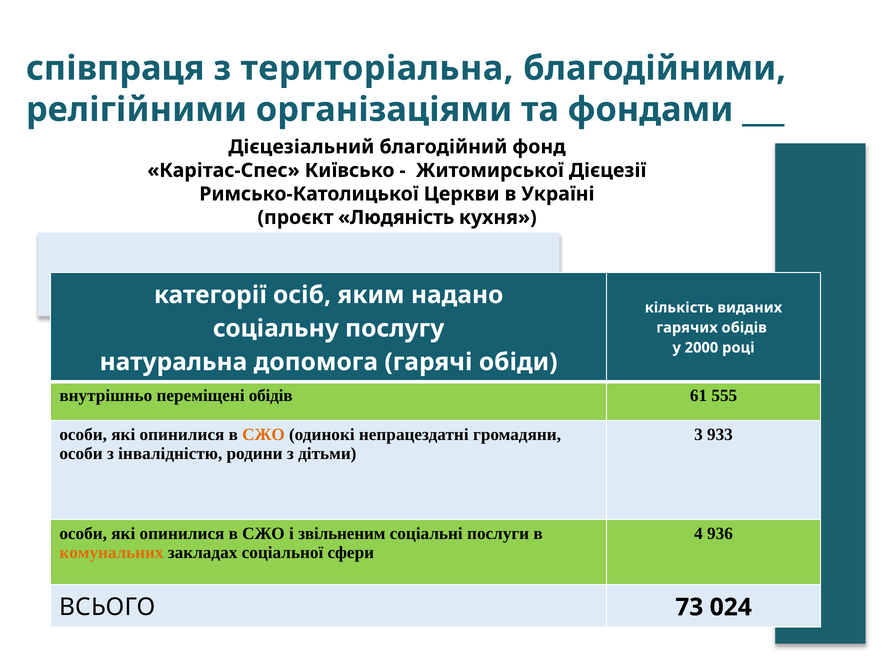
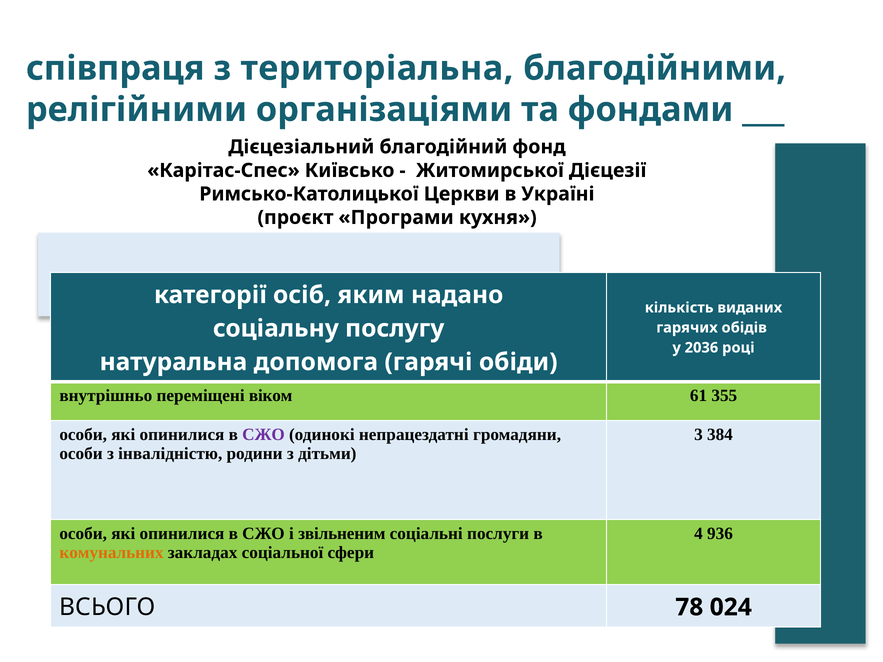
Людяність: Людяність -> Програми
2000: 2000 -> 2036
переміщені обідів: обідів -> віком
555: 555 -> 355
СЖО at (264, 435) colour: orange -> purple
933: 933 -> 384
73: 73 -> 78
